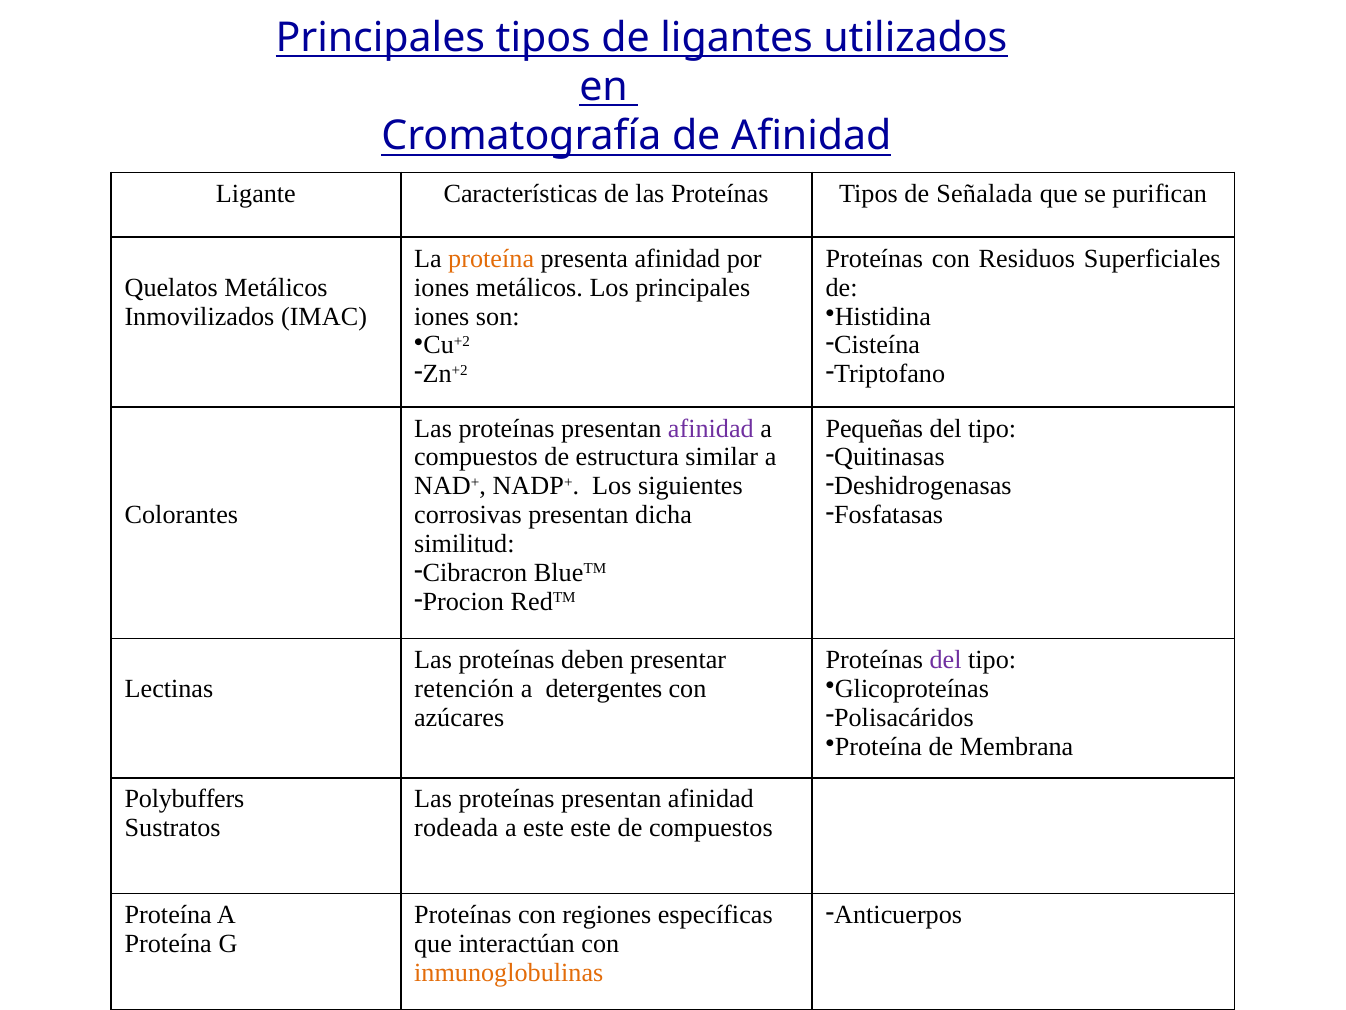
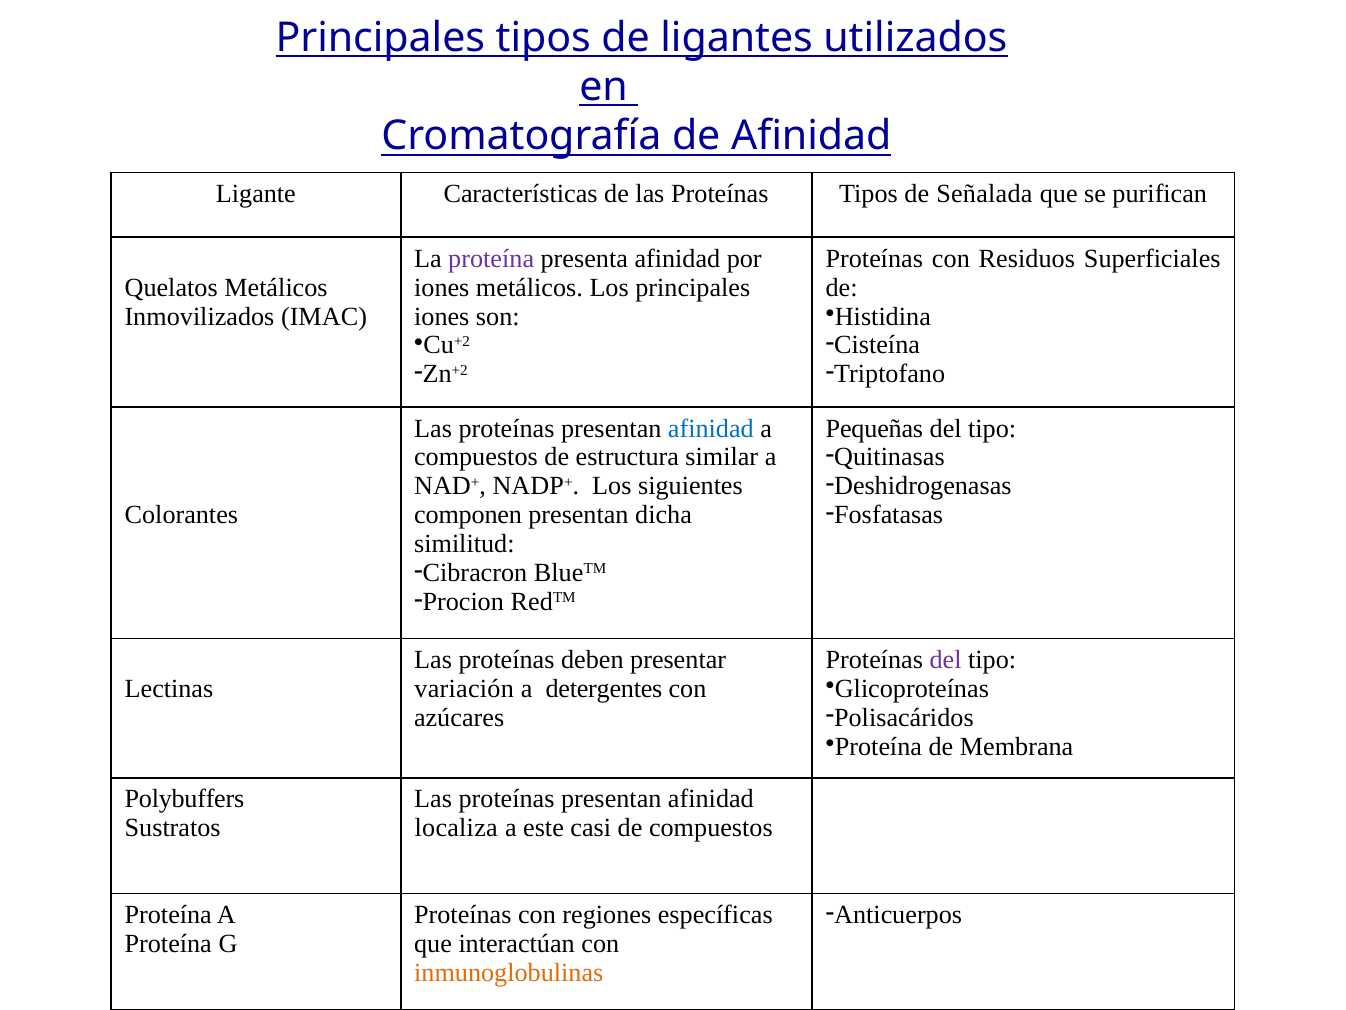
proteína at (491, 258) colour: orange -> purple
afinidad at (711, 428) colour: purple -> blue
corrosivas: corrosivas -> componen
retención: retención -> variación
rodeada: rodeada -> localiza
este este: este -> casi
